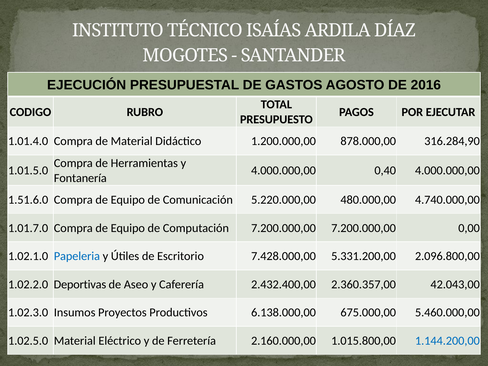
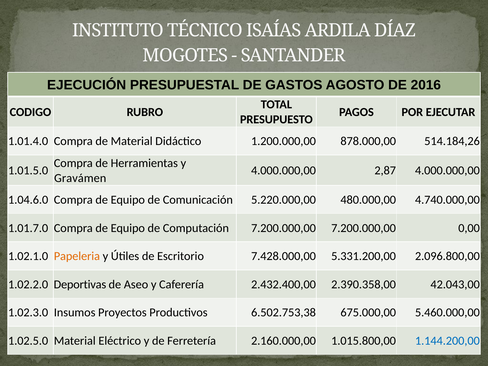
316.284,90: 316.284,90 -> 514.184,26
0,40: 0,40 -> 2,87
Fontanería: Fontanería -> Gravámen
1.51.6.0: 1.51.6.0 -> 1.04.6.0
Papeleria colour: blue -> orange
2.360.357,00: 2.360.357,00 -> 2.390.358,00
6.138.000,00: 6.138.000,00 -> 6.502.753,38
